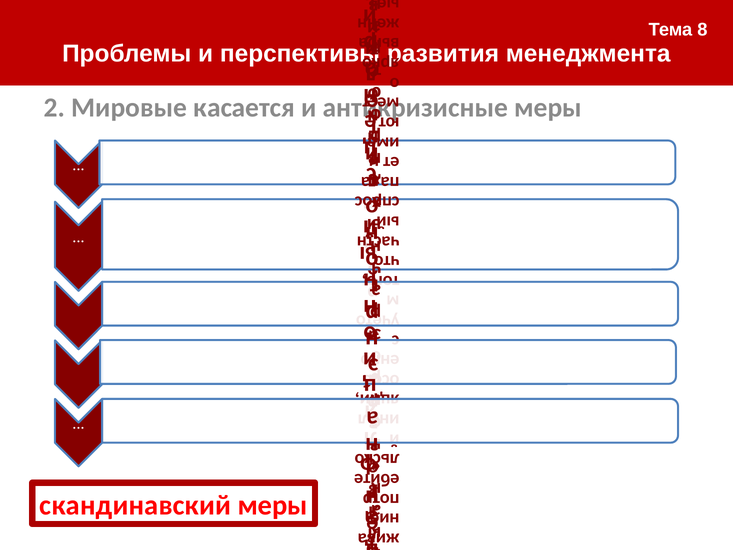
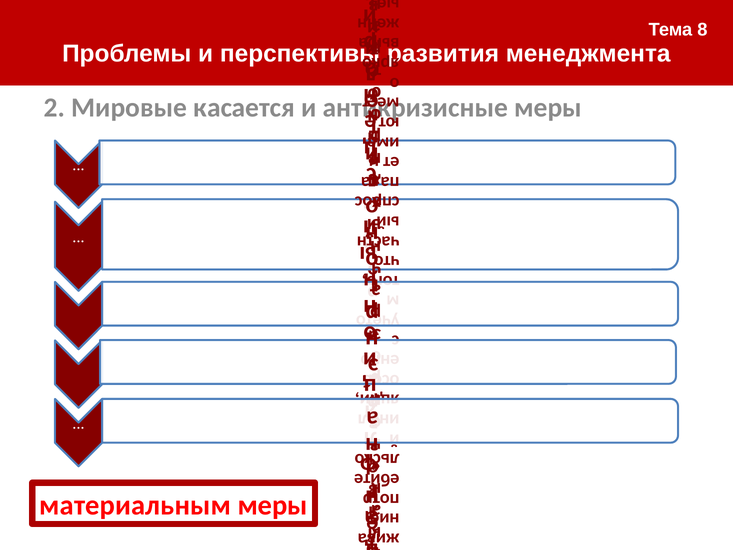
скандинавский: скандинавский -> материальным
